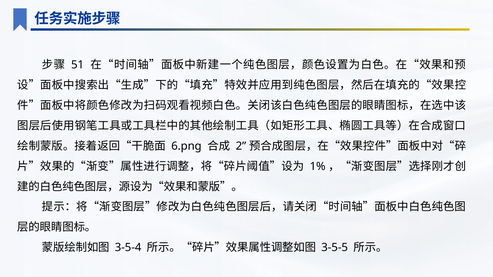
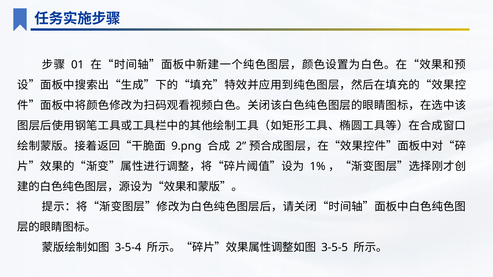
51: 51 -> 01
6.png: 6.png -> 9.png
